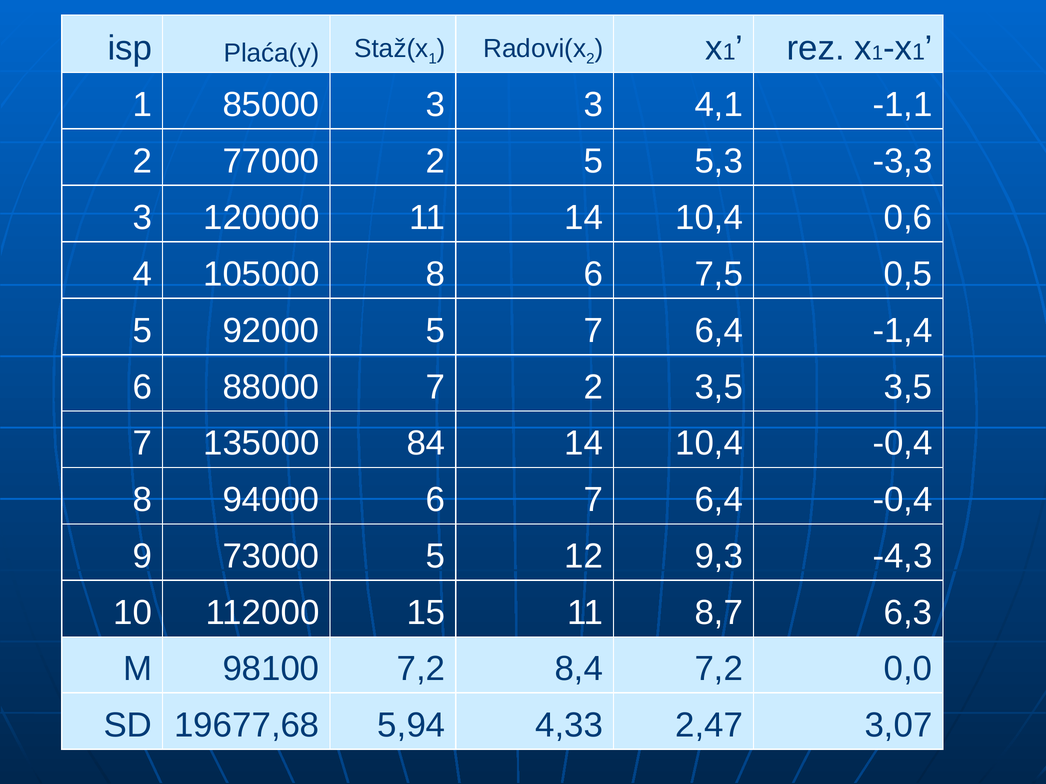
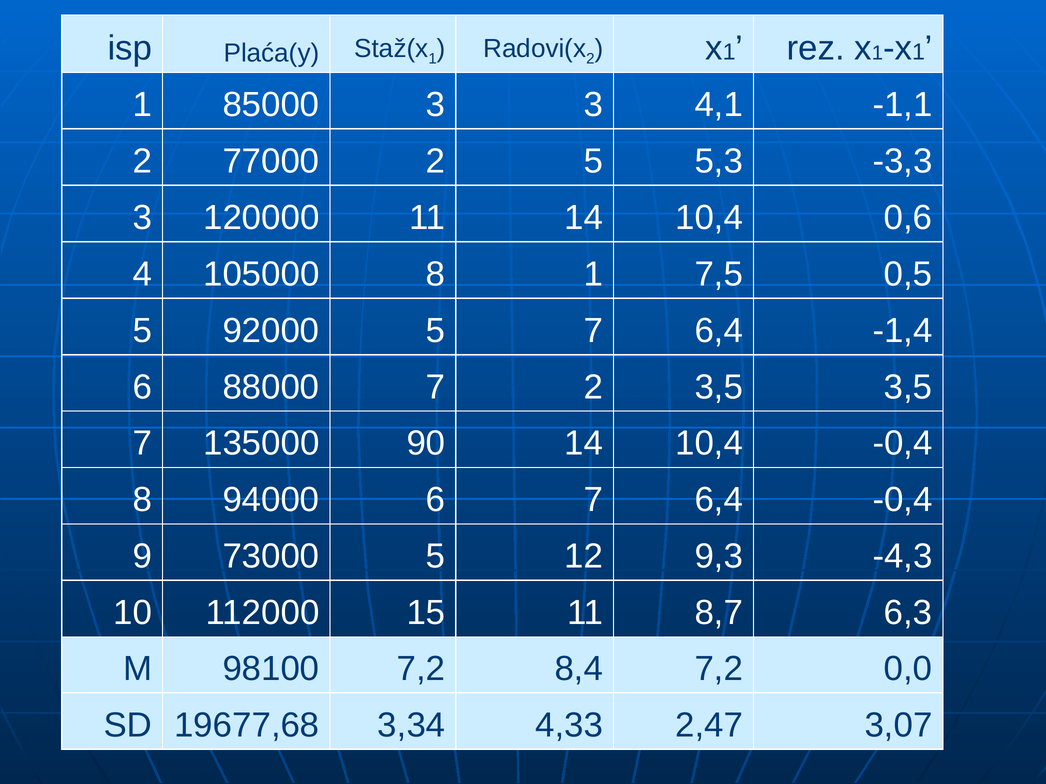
8 6: 6 -> 1
84: 84 -> 90
5,94: 5,94 -> 3,34
